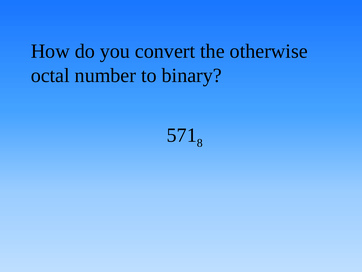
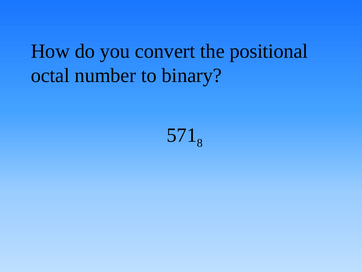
otherwise: otherwise -> positional
